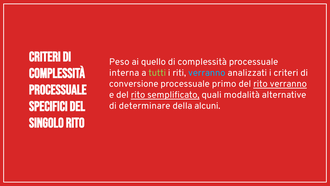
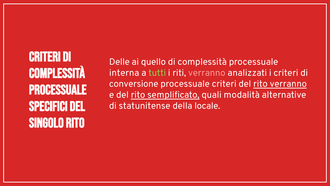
Peso: Peso -> Delle
verranno at (207, 73) colour: light blue -> pink
processuale primo: primo -> criteri
determinare: determinare -> statunitense
alcuni: alcuni -> locale
